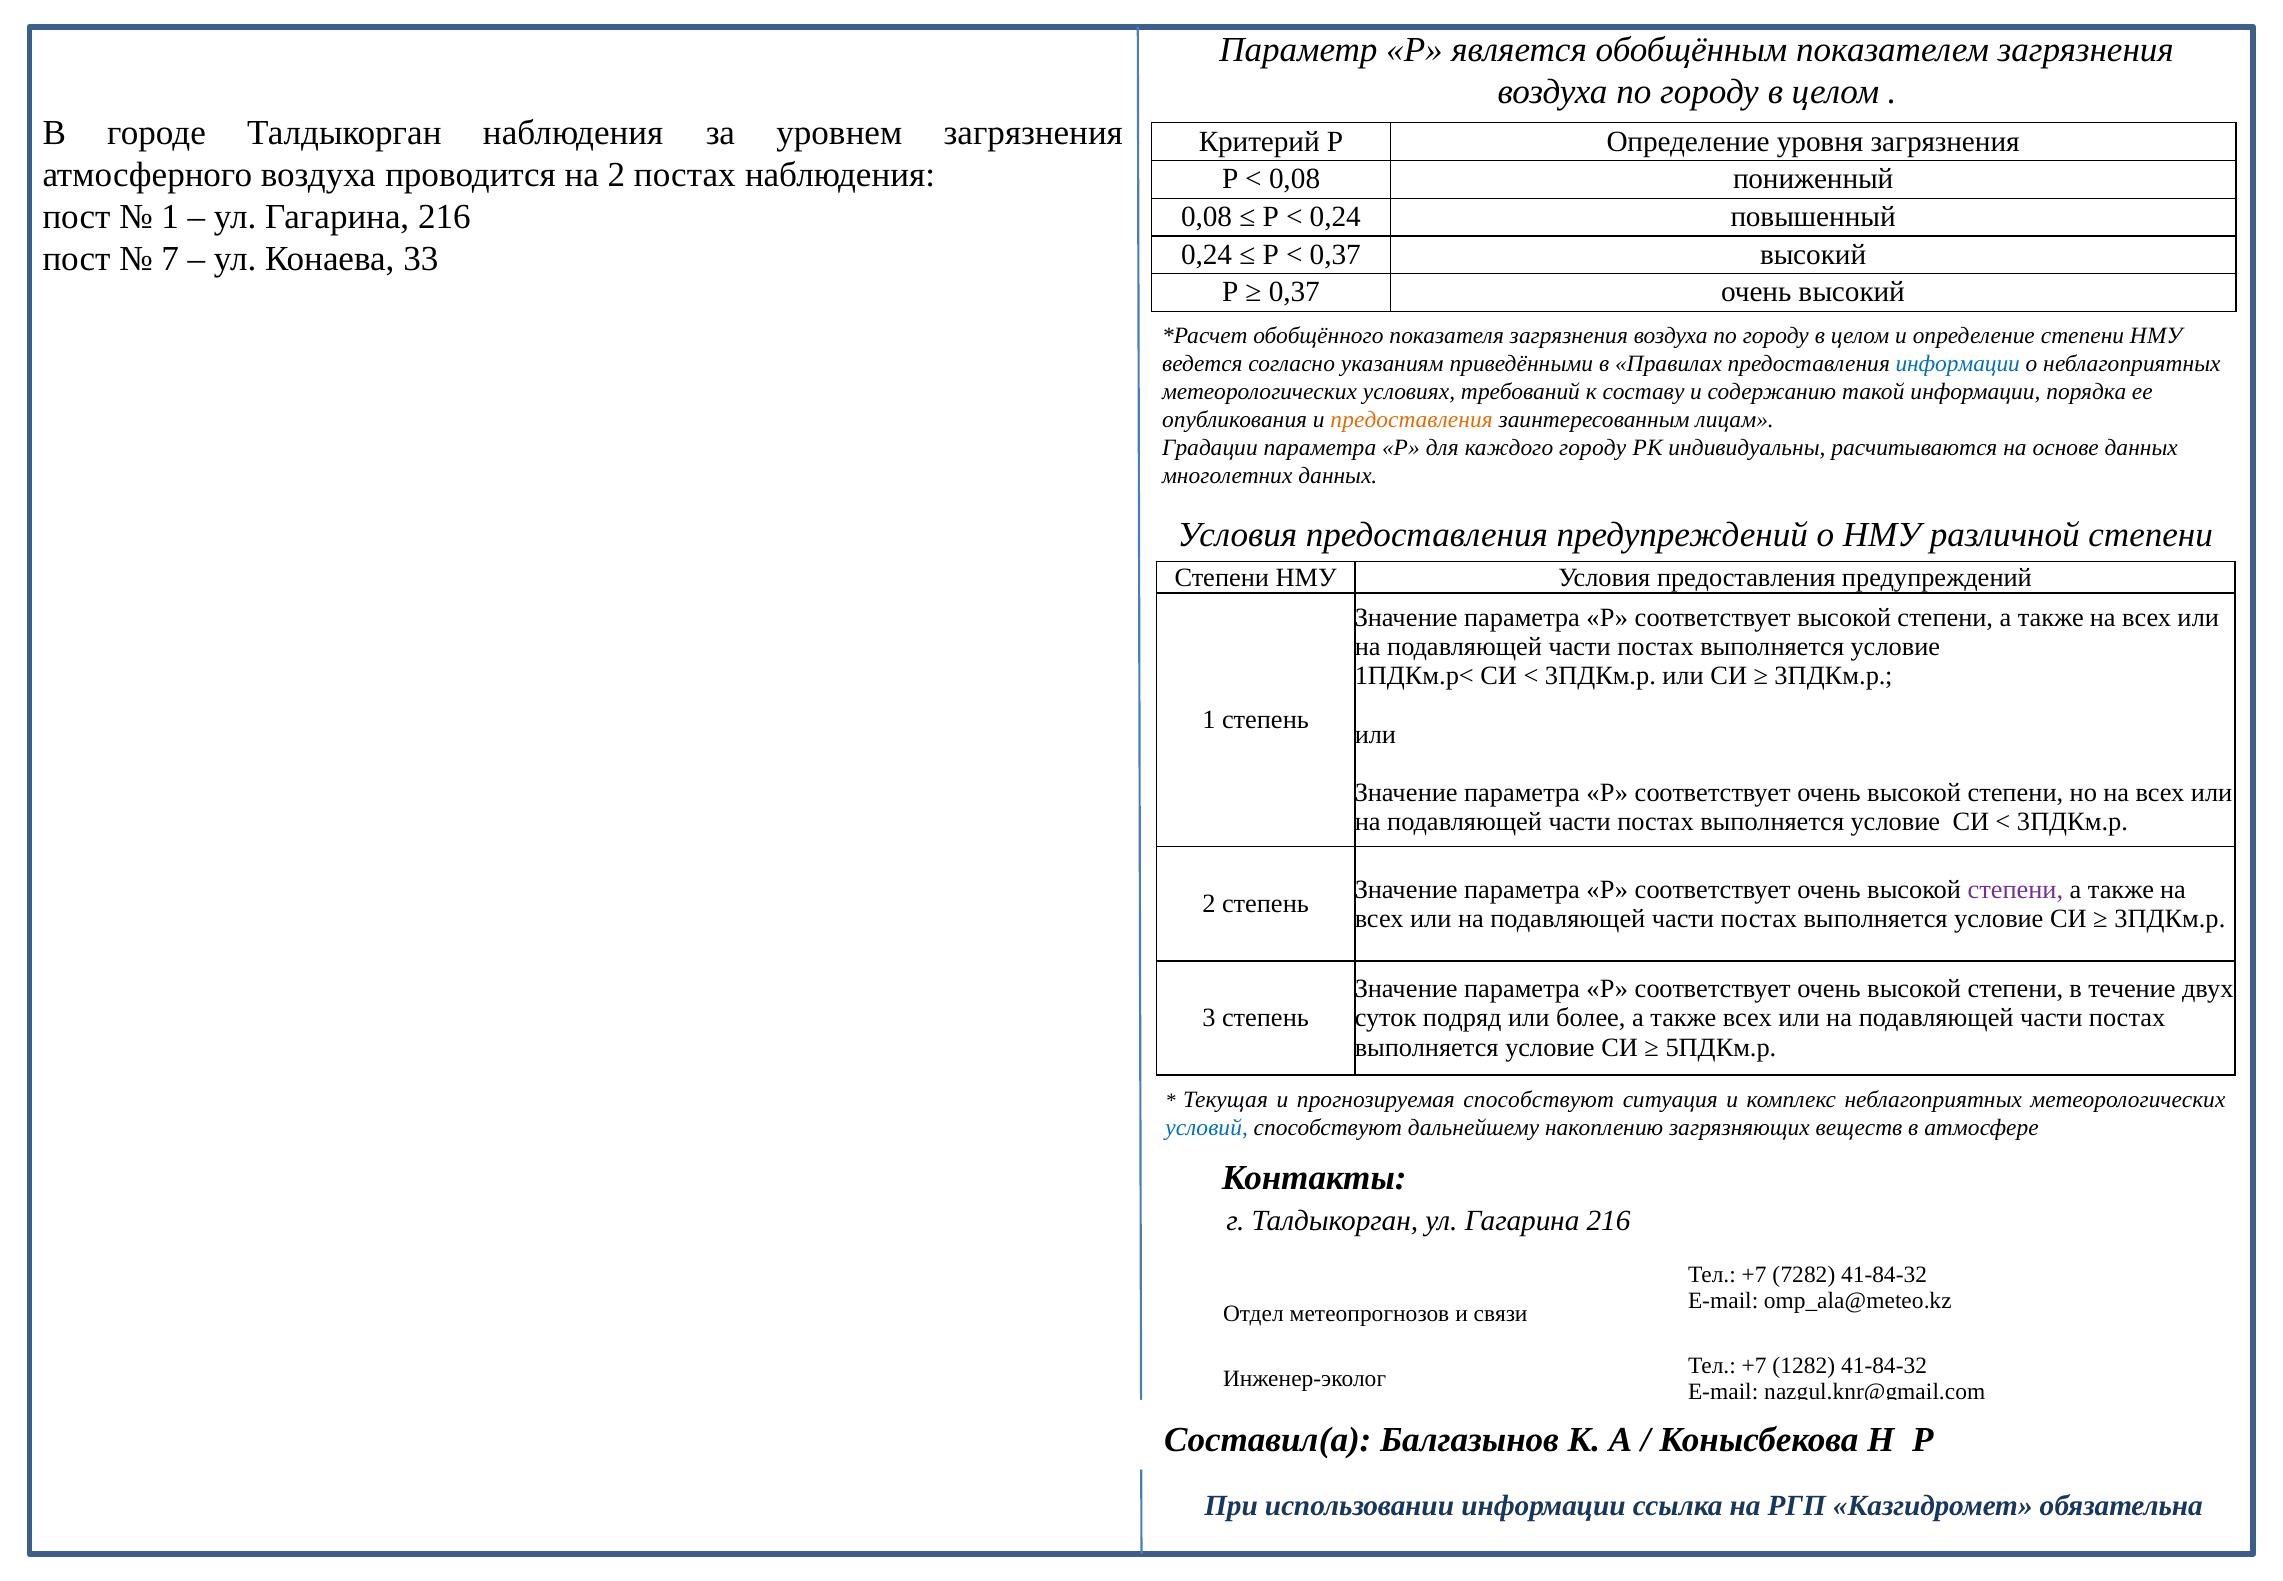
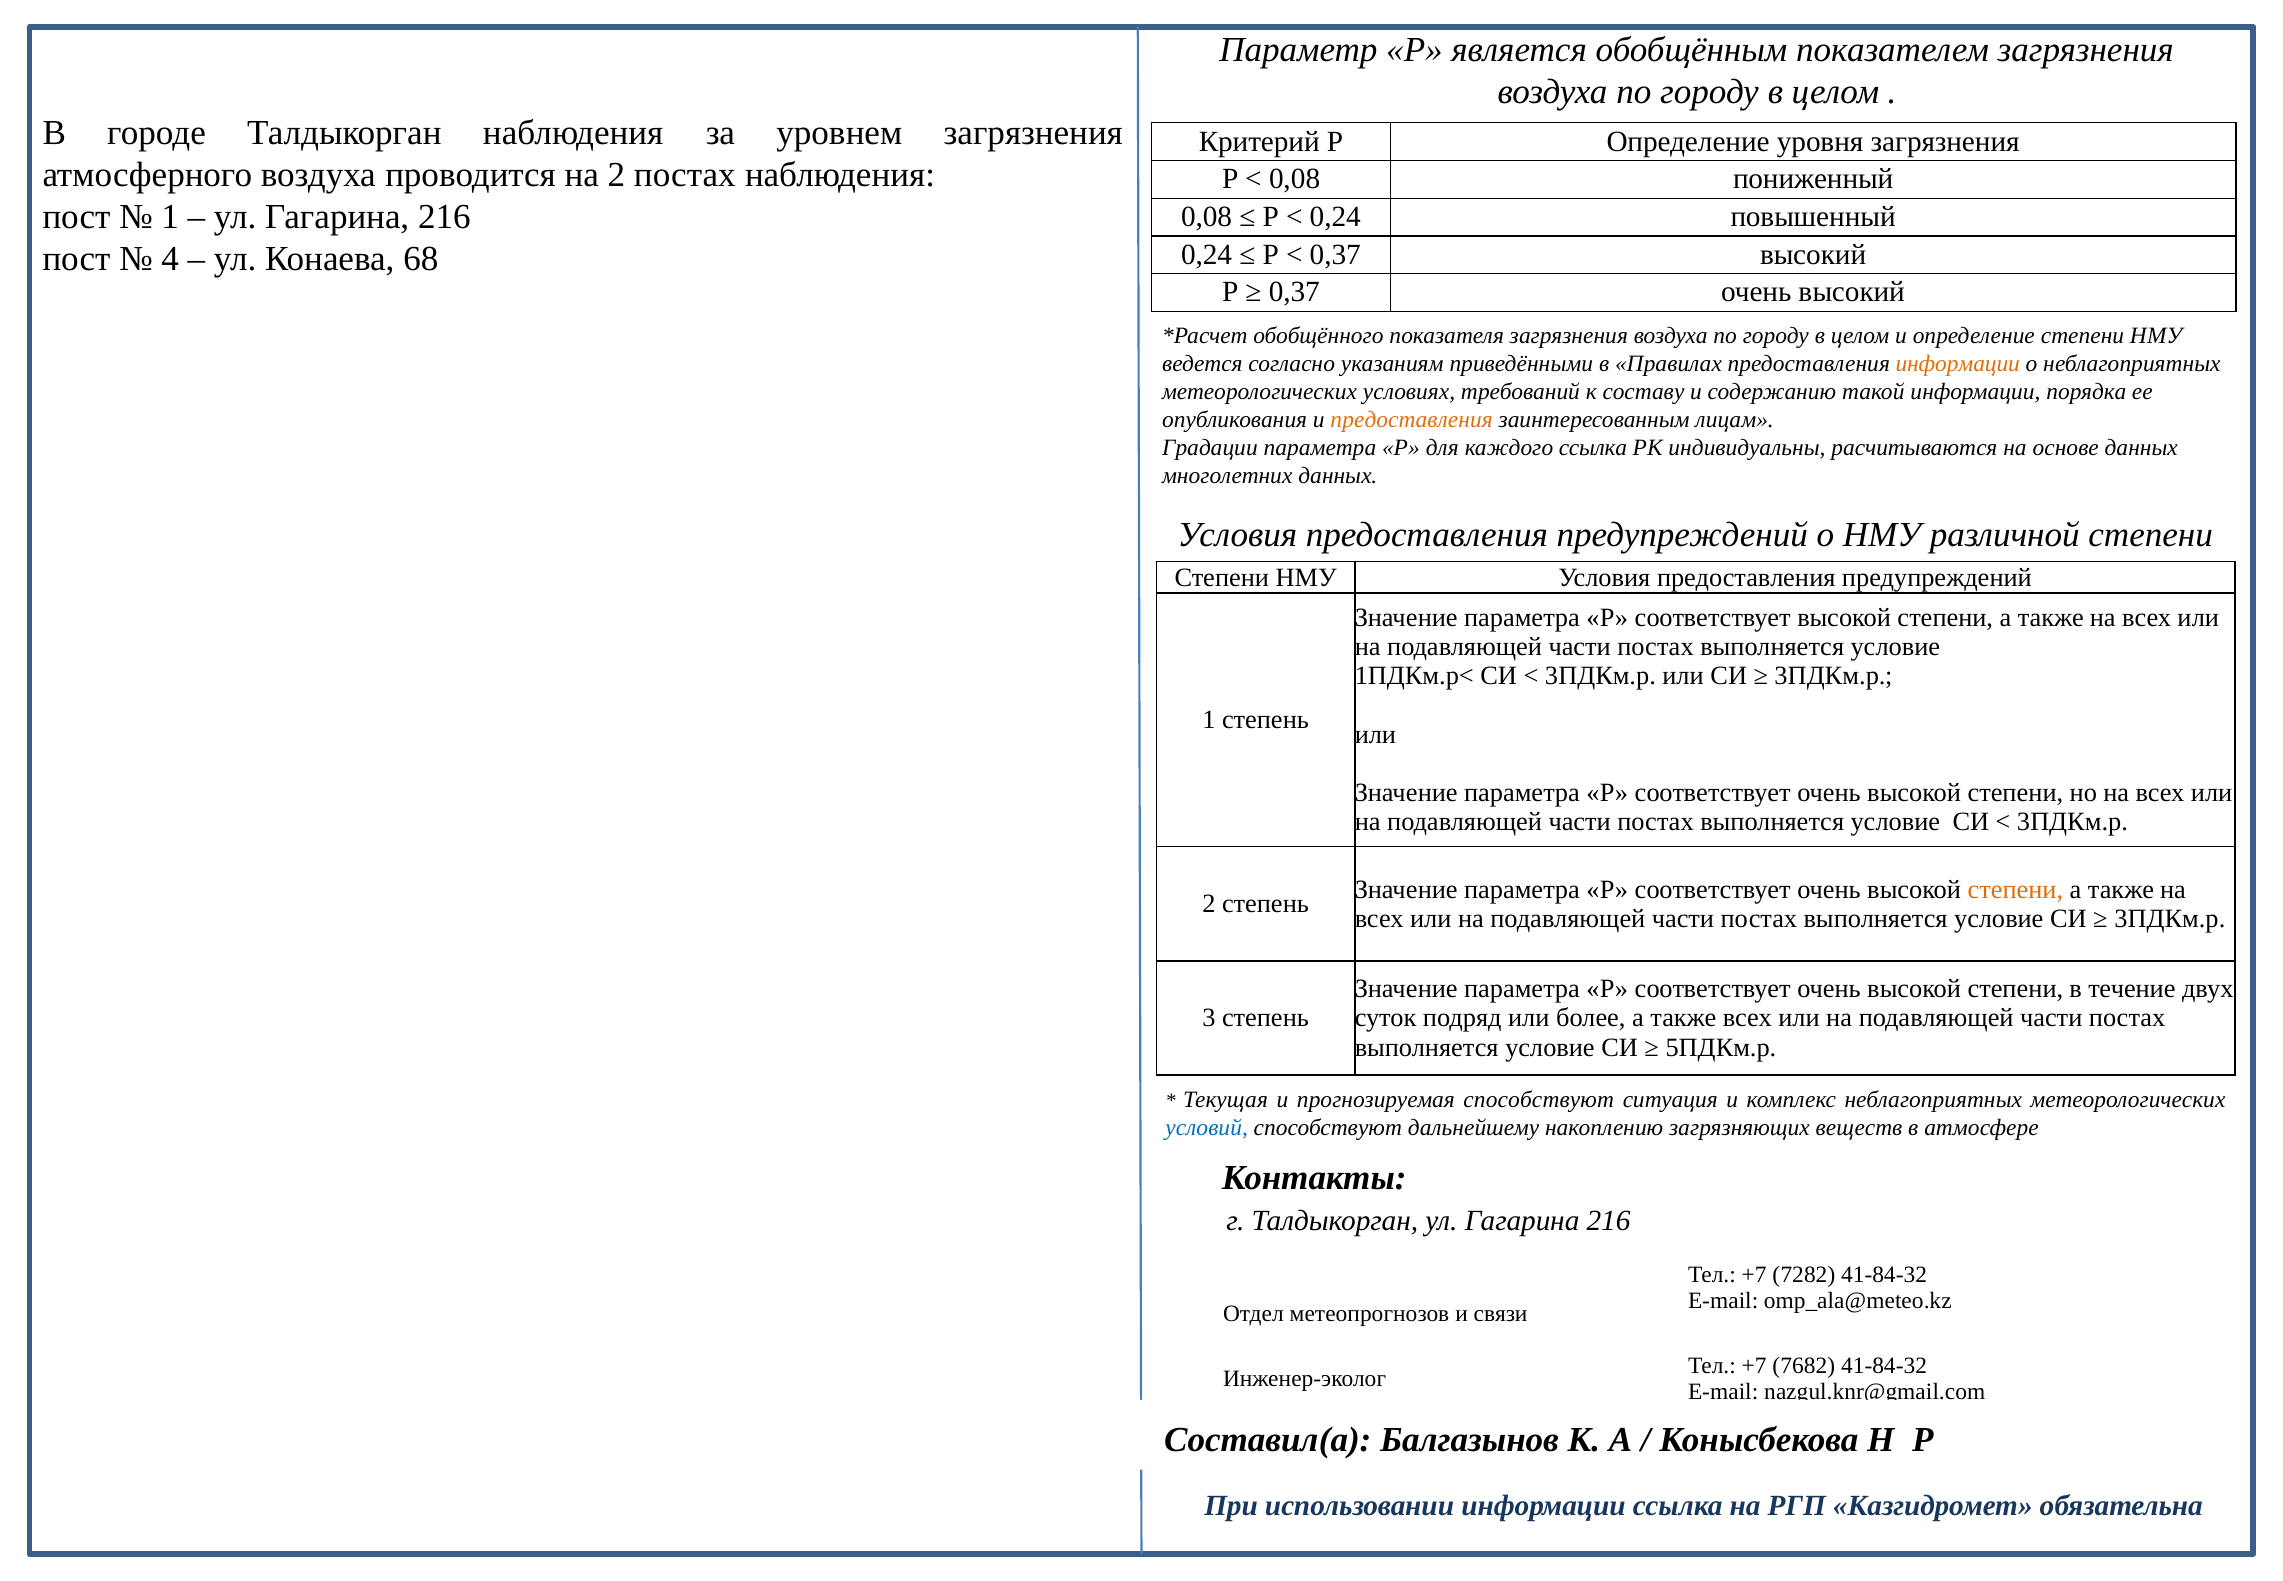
7: 7 -> 4
33: 33 -> 68
информации at (1958, 363) colour: blue -> orange
каждого городу: городу -> ссылка
степени at (2015, 889) colour: purple -> orange
1282: 1282 -> 7682
